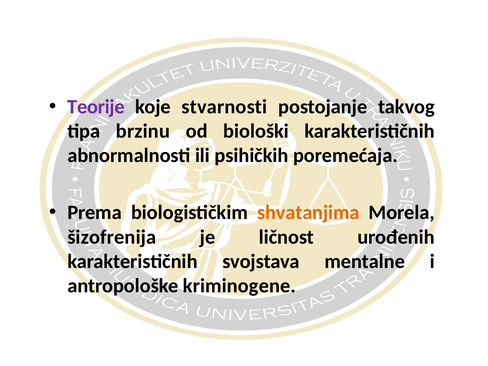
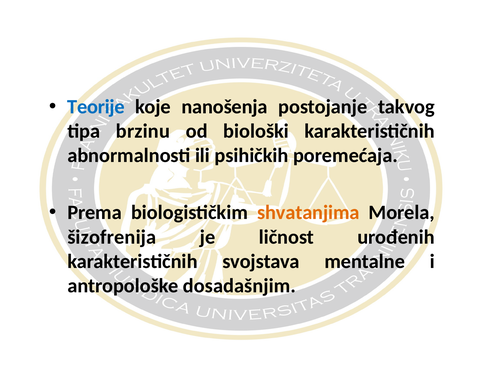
Teorije colour: purple -> blue
stvarnosti: stvarnosti -> nanošenja
kriminogene: kriminogene -> dosadašnjim
